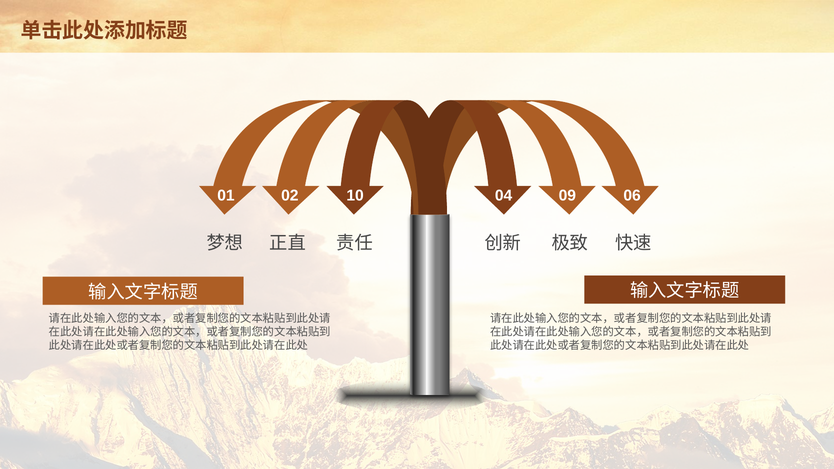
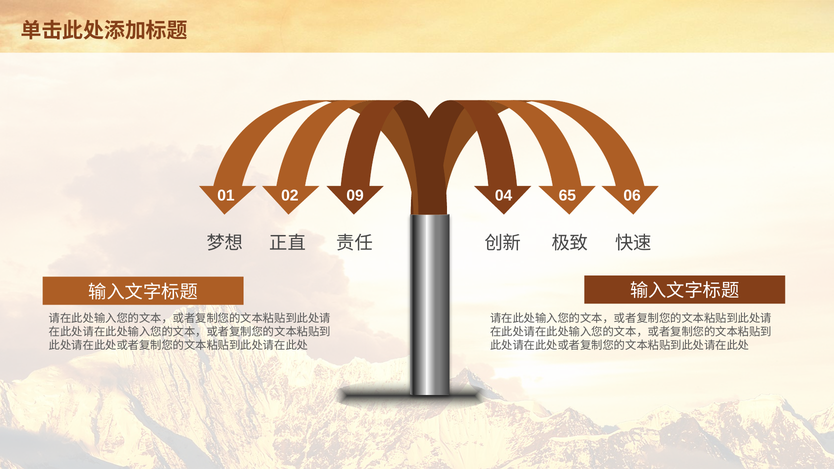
10: 10 -> 09
09: 09 -> 65
